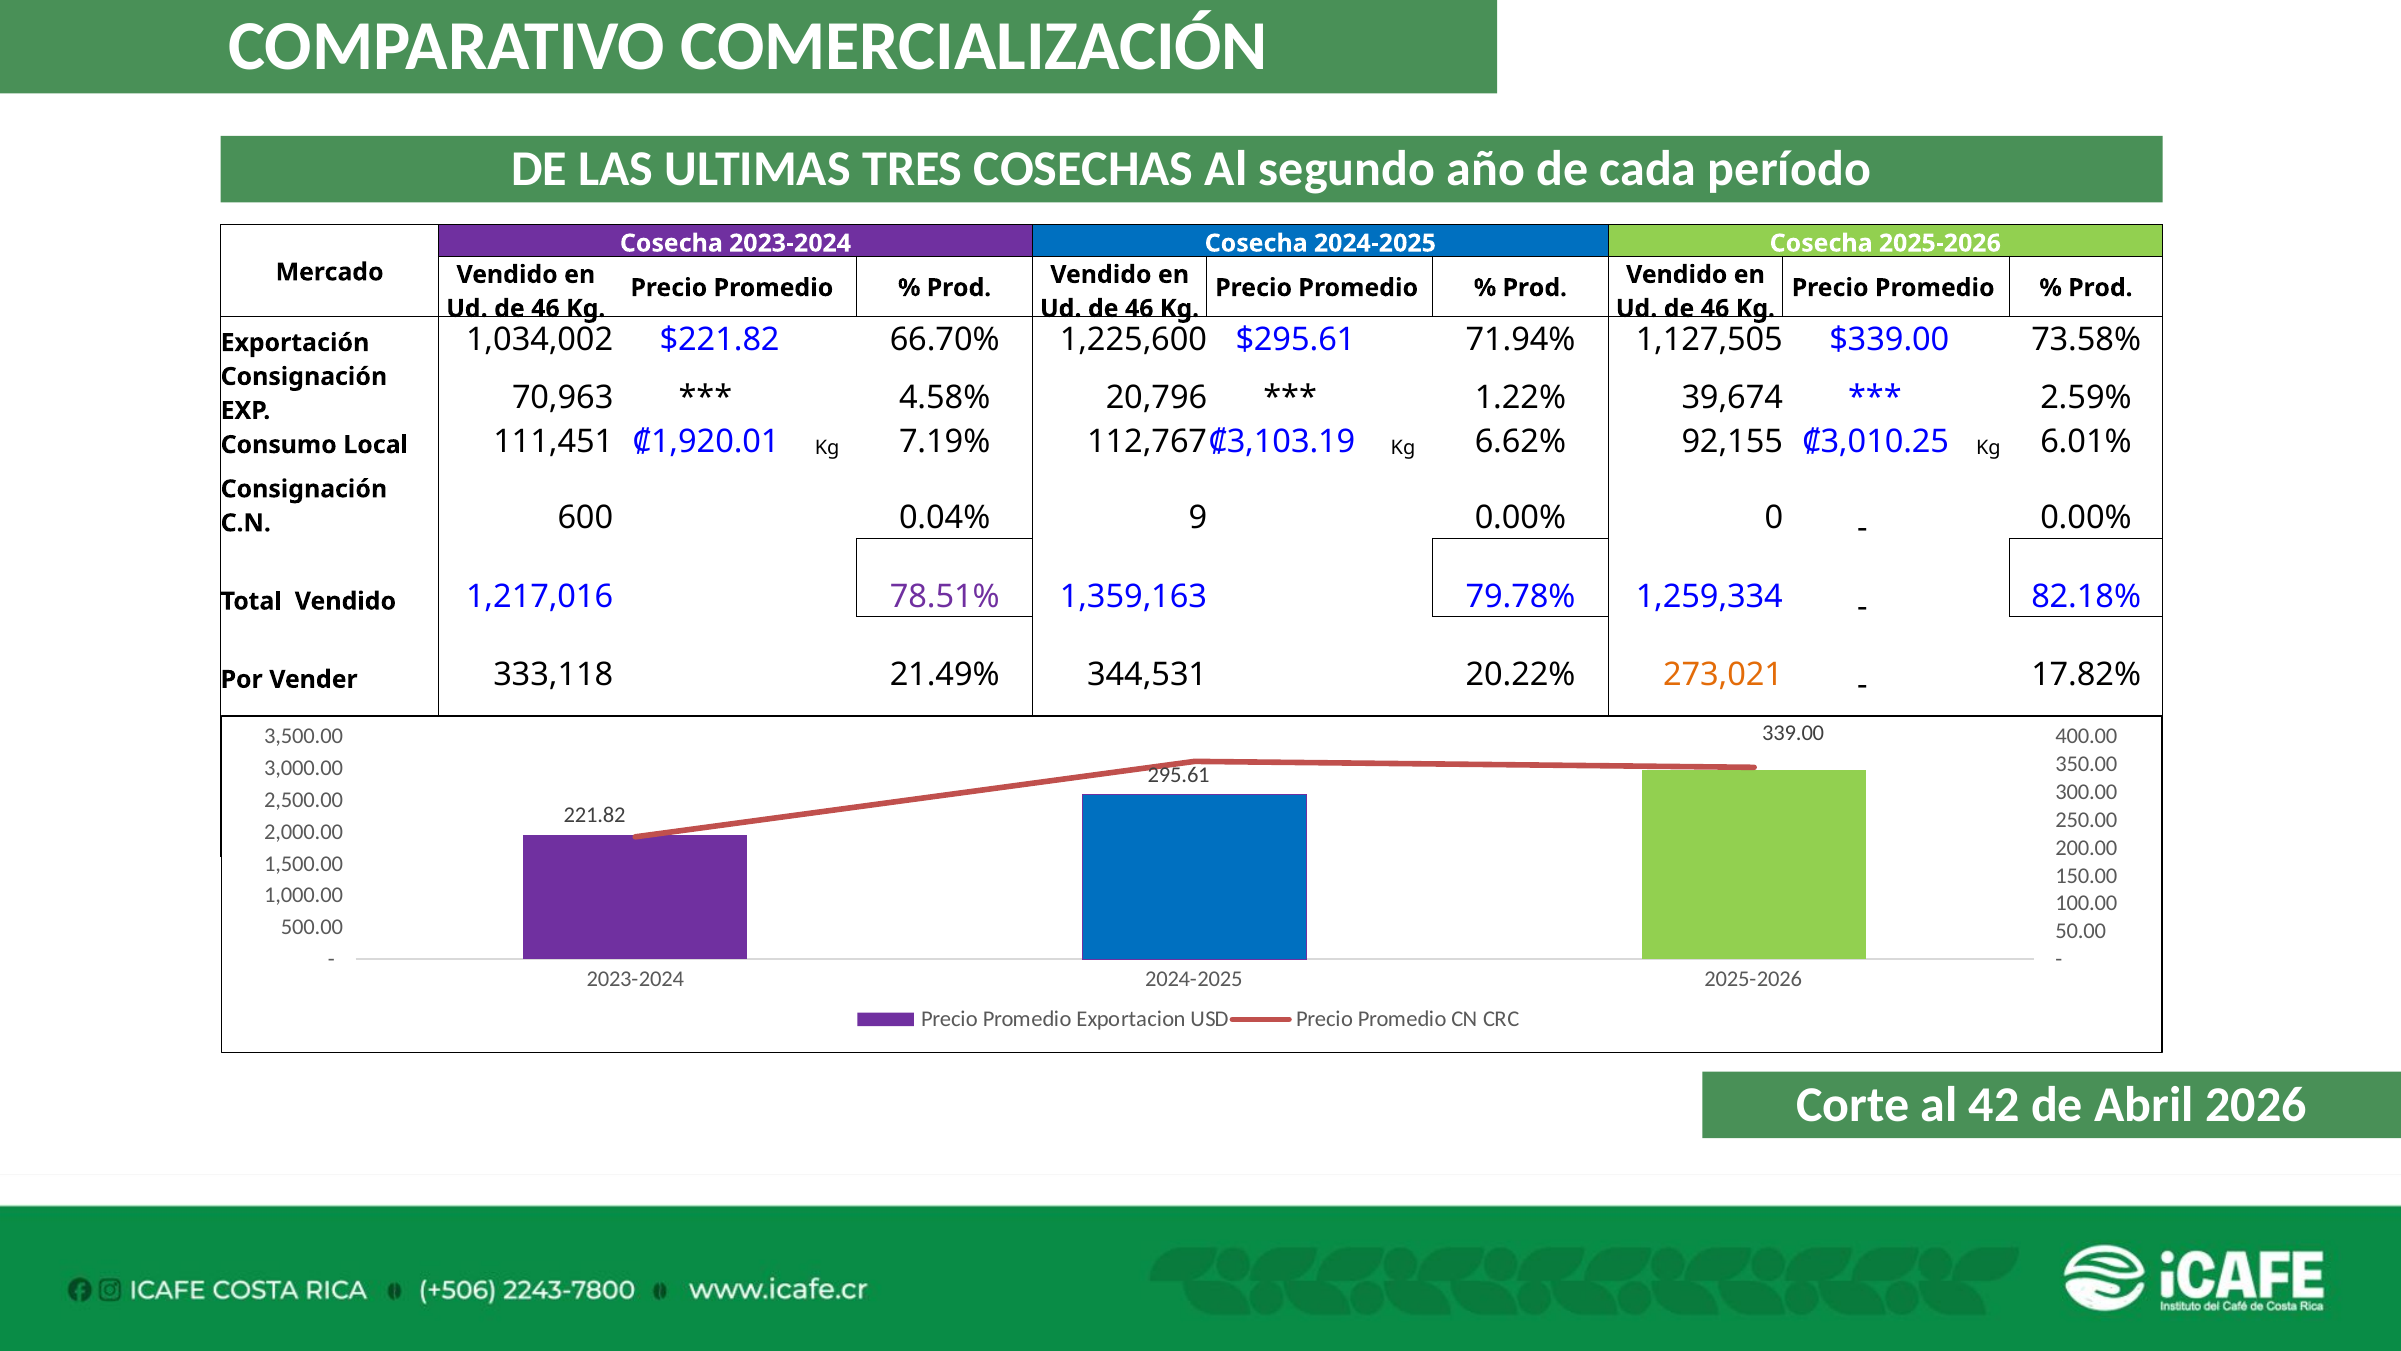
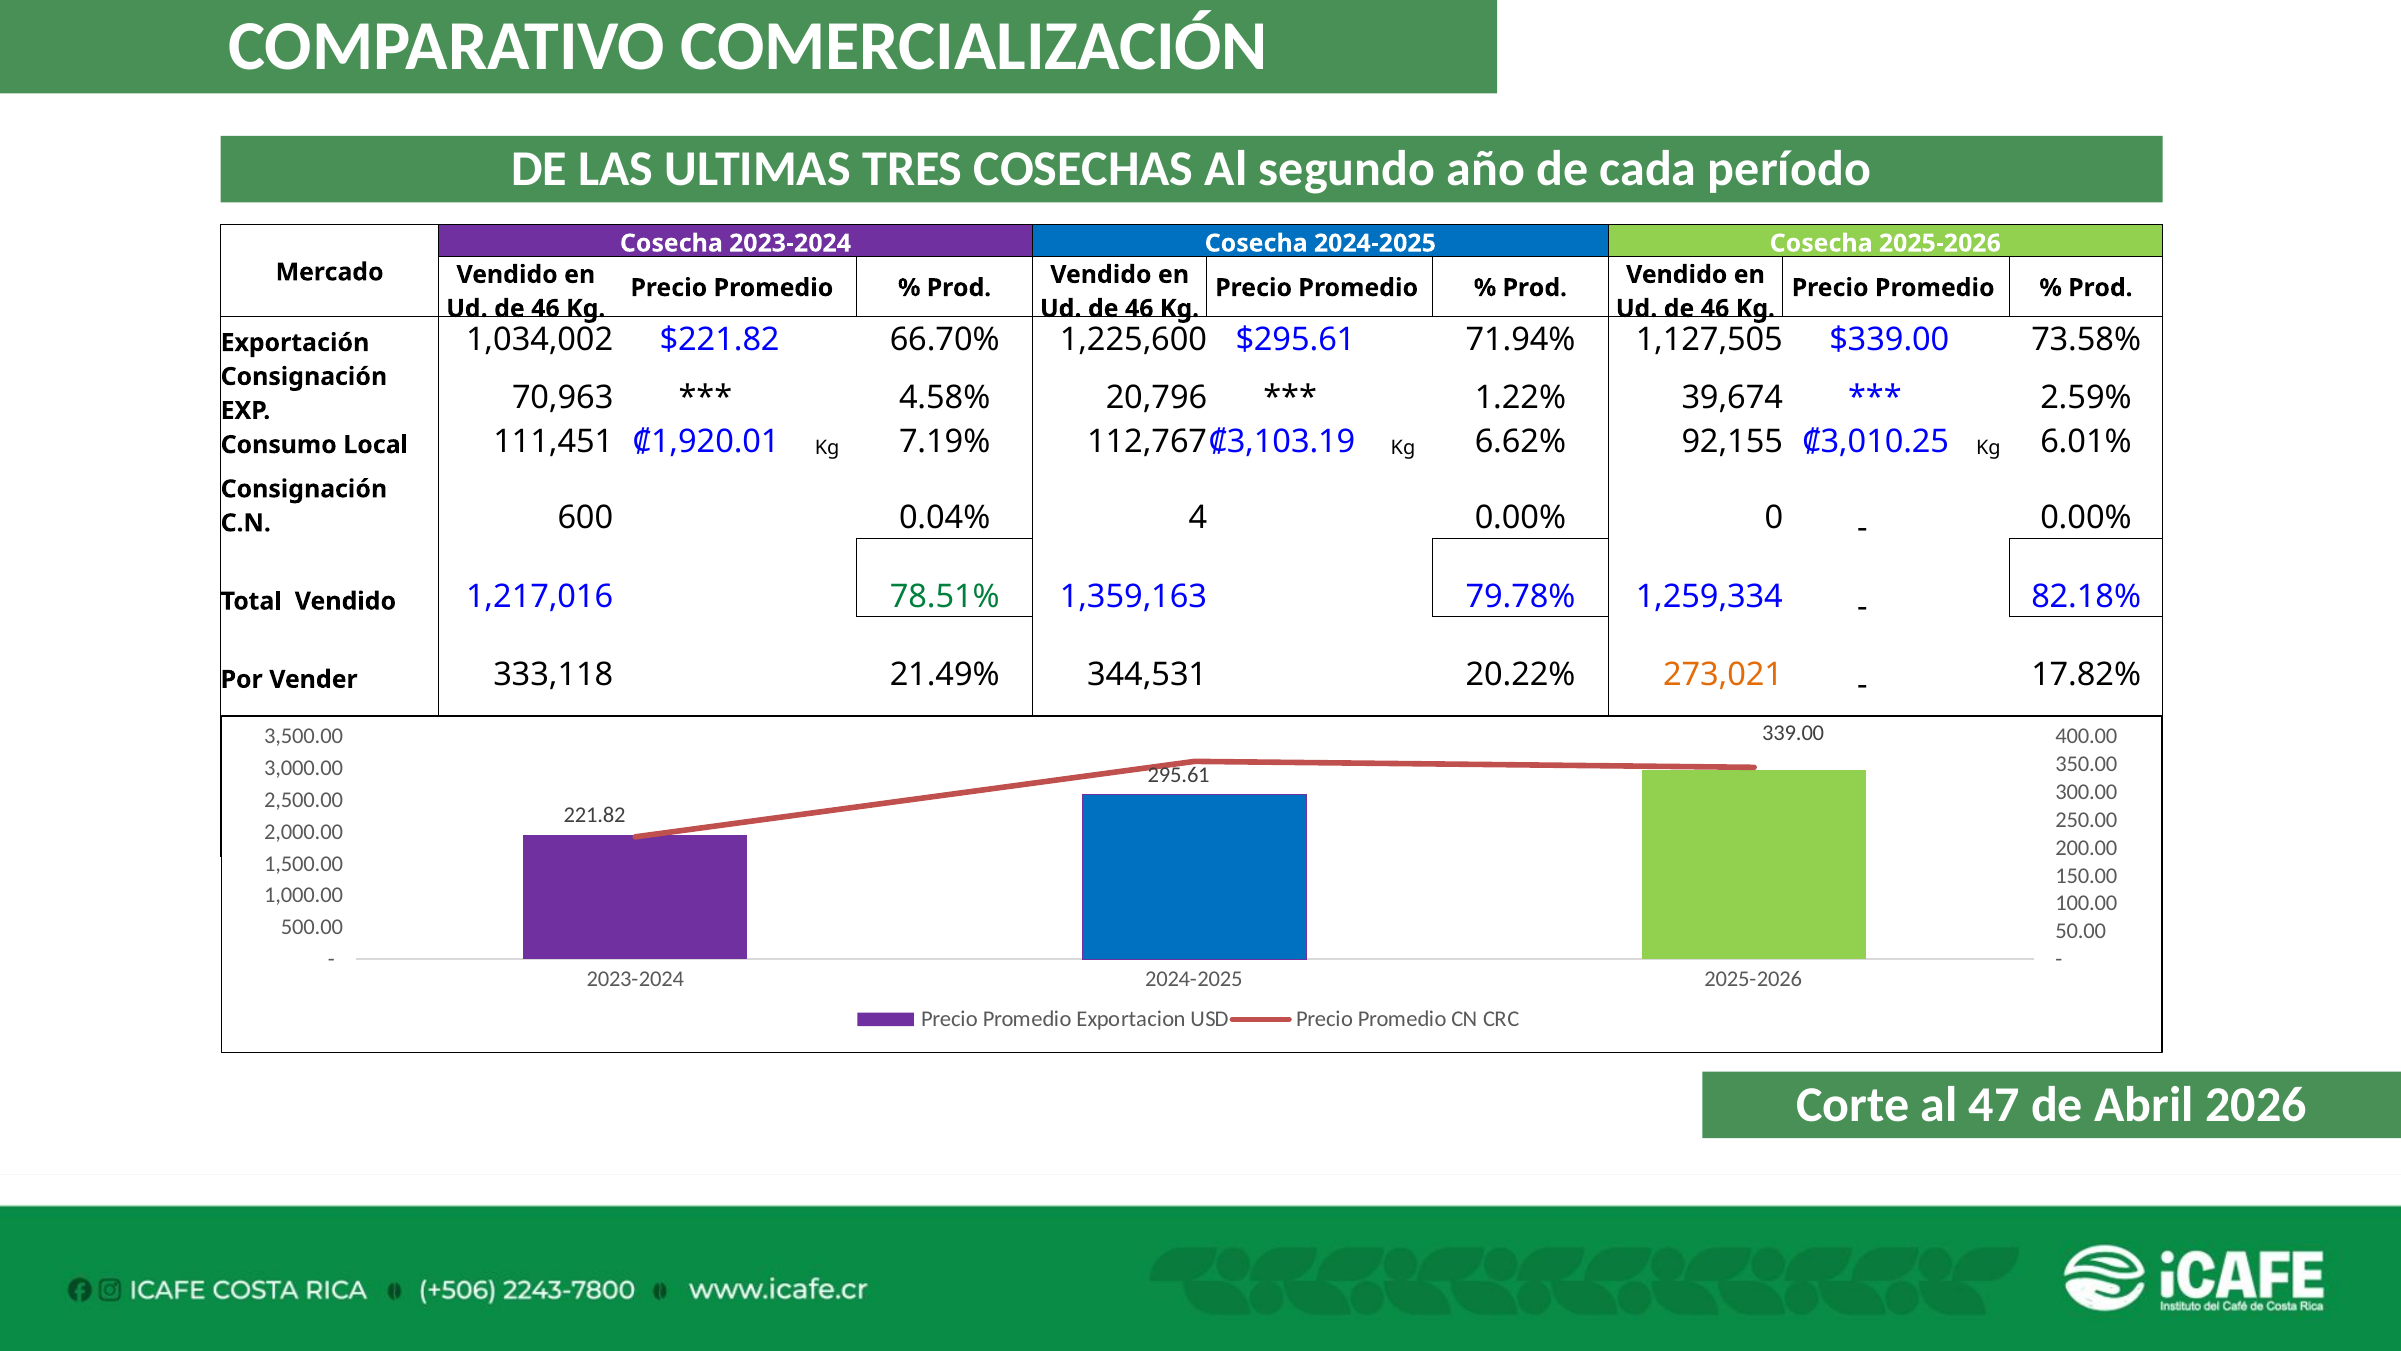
9: 9 -> 4
78.51% colour: purple -> green
42: 42 -> 47
